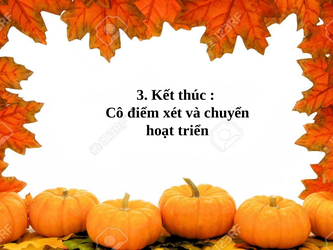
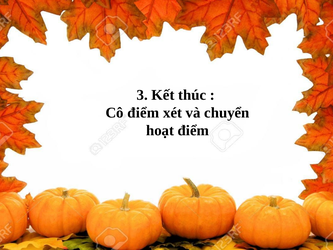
hoạt triển: triển -> điểm
